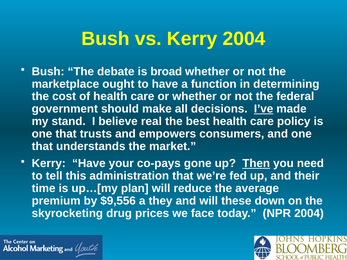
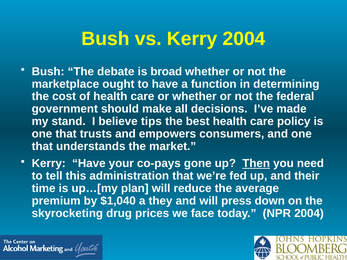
I’ve underline: present -> none
real: real -> tips
$9,556: $9,556 -> $1,040
these: these -> press
